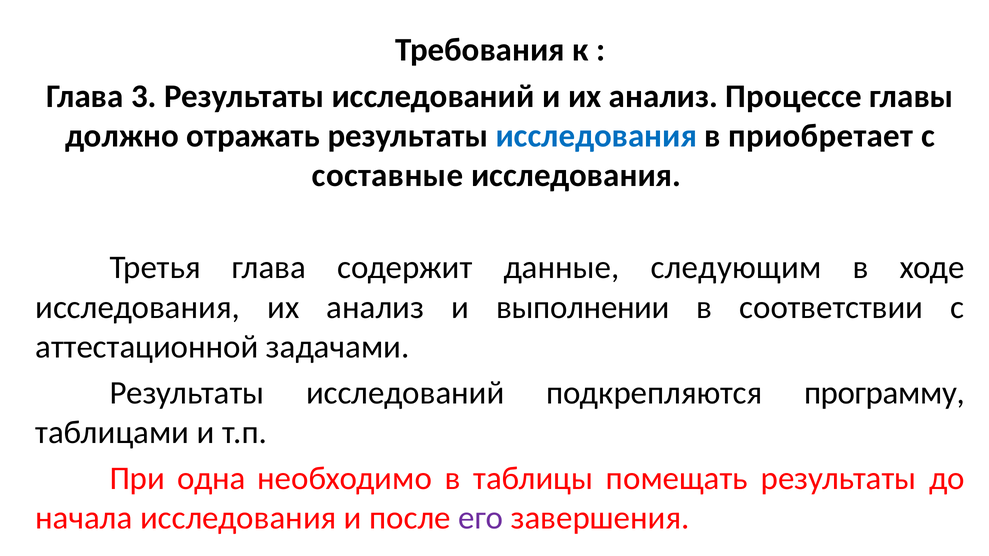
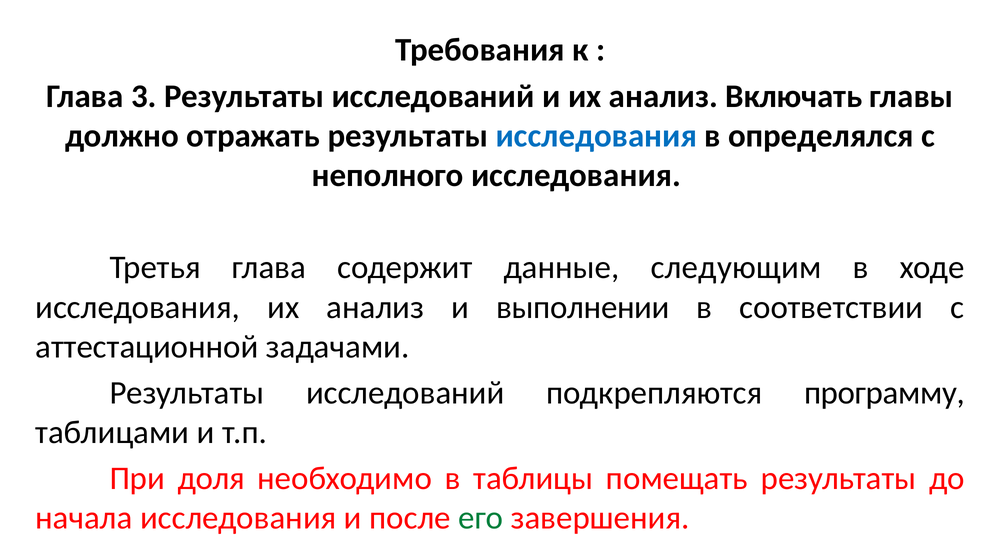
Процессе: Процессе -> Включать
приобретает: приобретает -> определялся
составные: составные -> неполного
одна: одна -> доля
его colour: purple -> green
